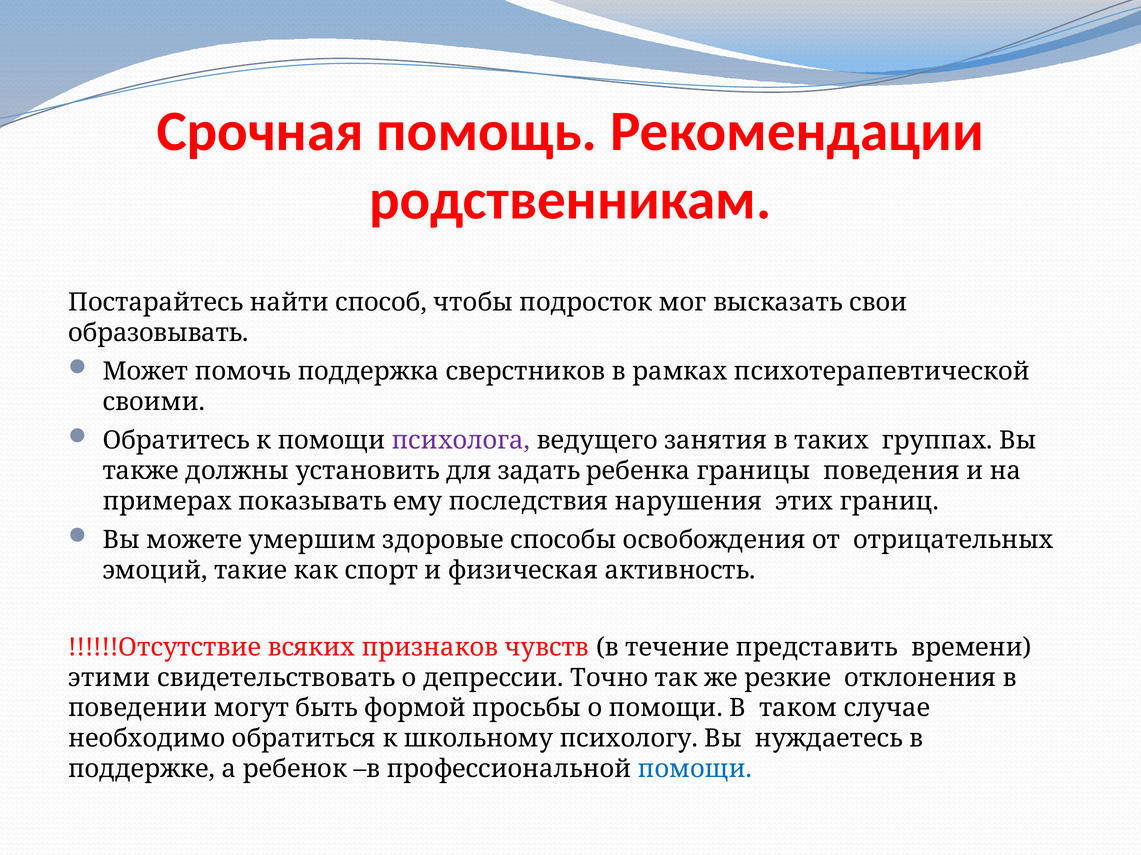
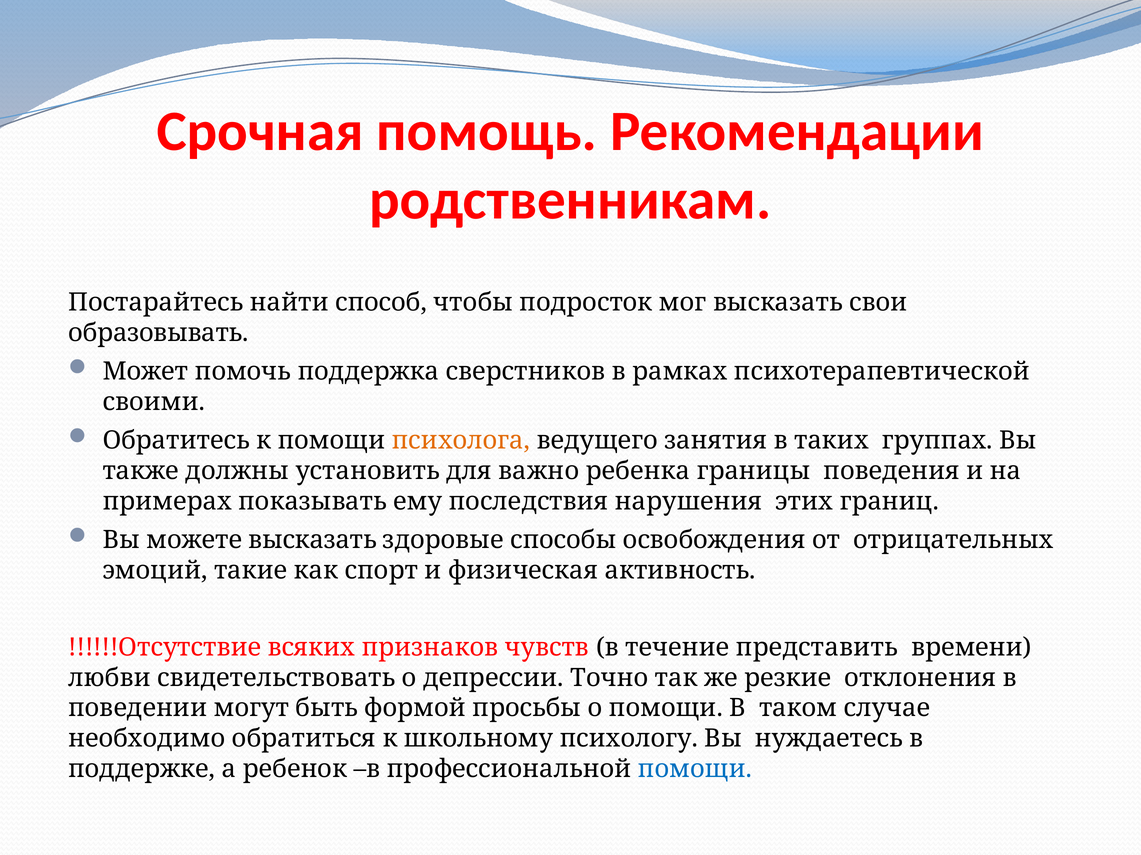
психолога colour: purple -> orange
задать: задать -> важно
можете умершим: умершим -> высказать
этими: этими -> любви
